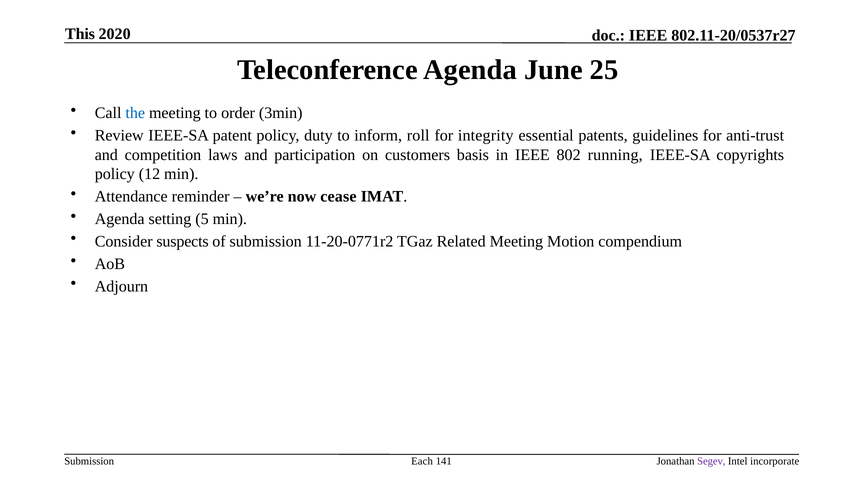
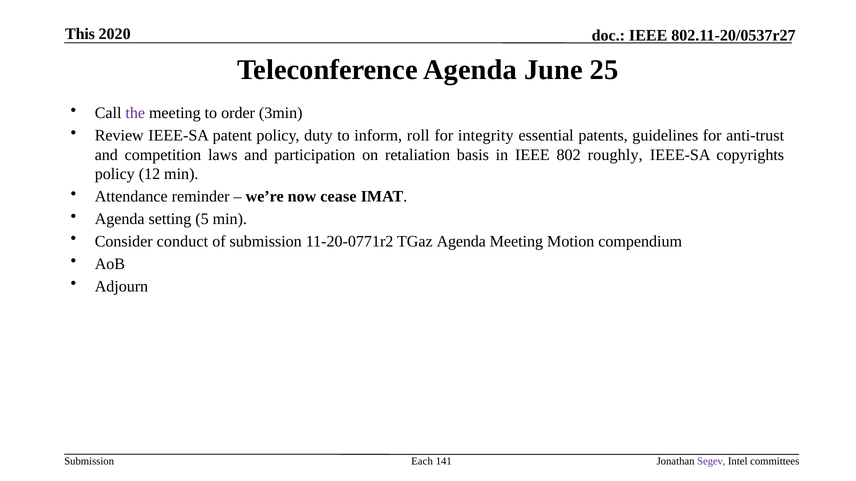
the colour: blue -> purple
customers: customers -> retaliation
running: running -> roughly
suspects: suspects -> conduct
TGaz Related: Related -> Agenda
incorporate: incorporate -> committees
